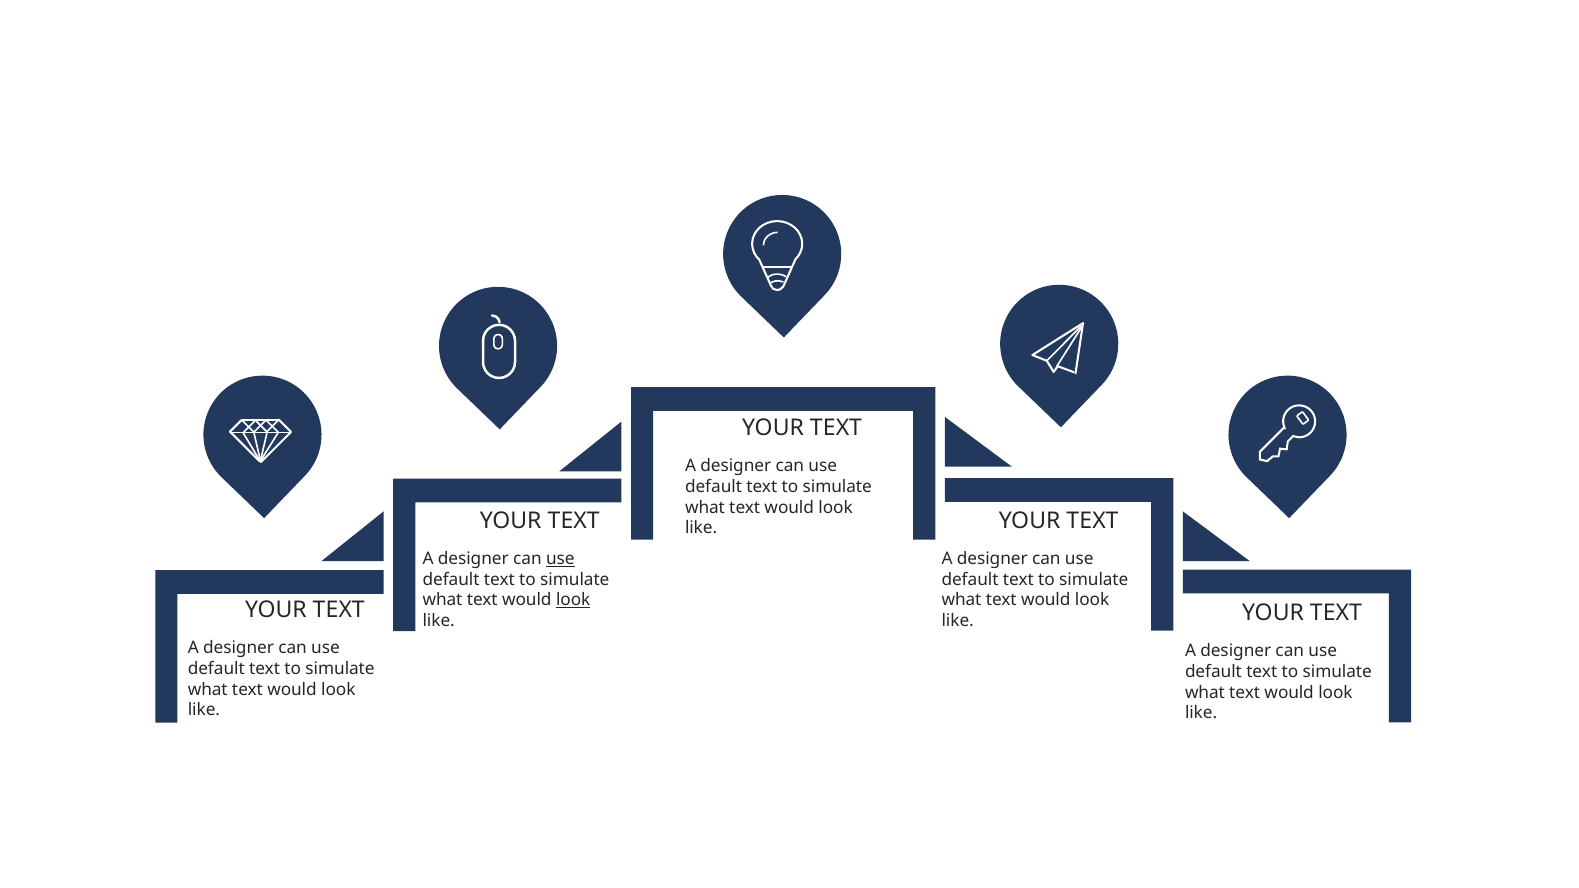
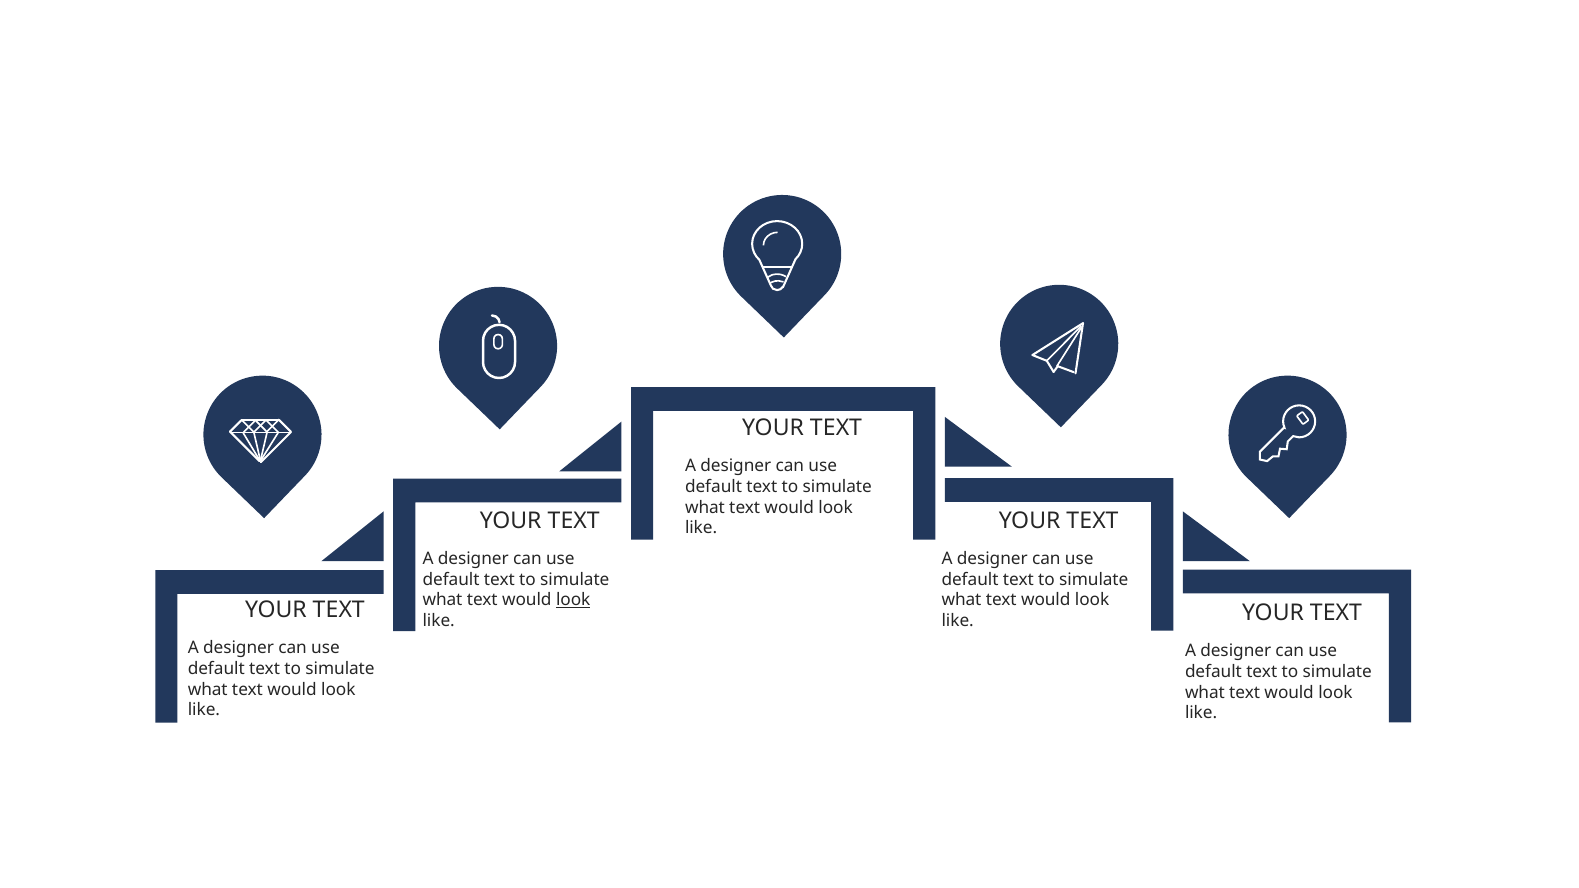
use at (560, 559) underline: present -> none
